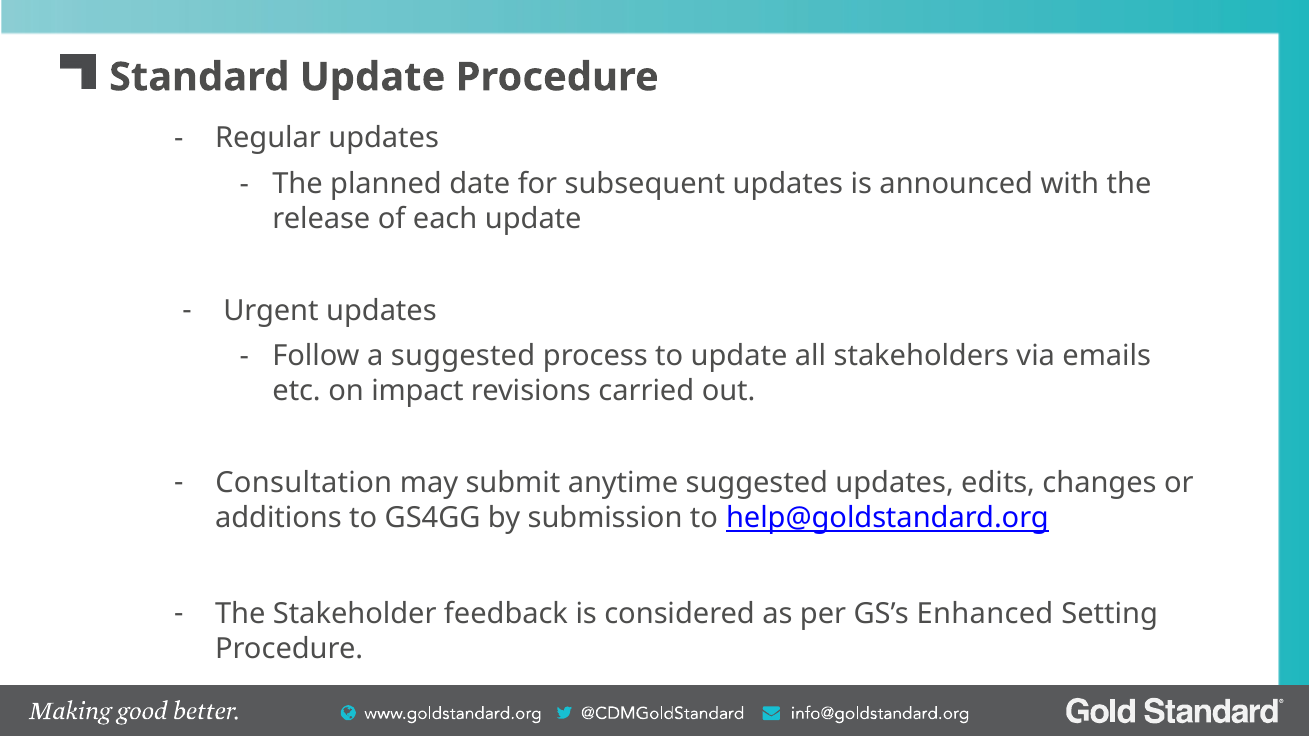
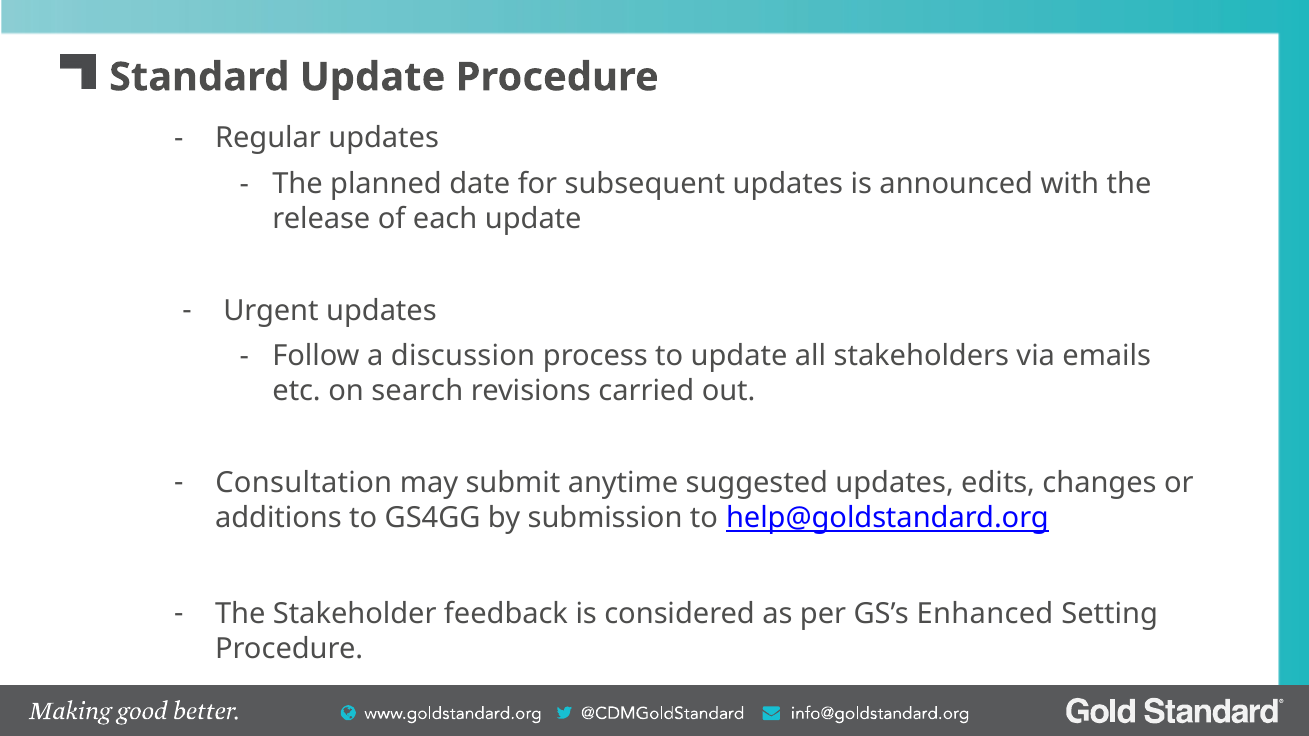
a suggested: suggested -> discussion
impact: impact -> search
